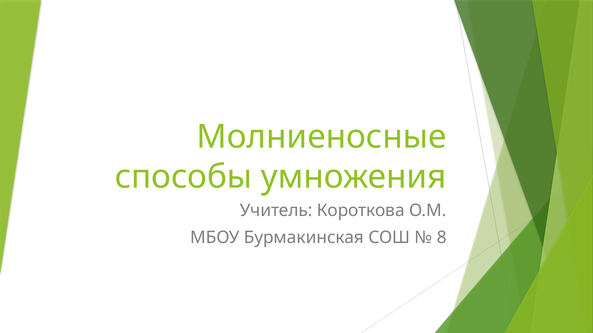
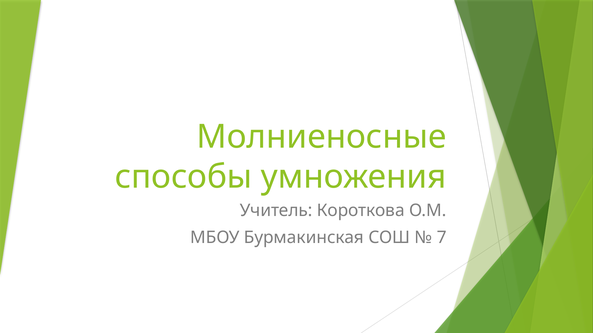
8: 8 -> 7
